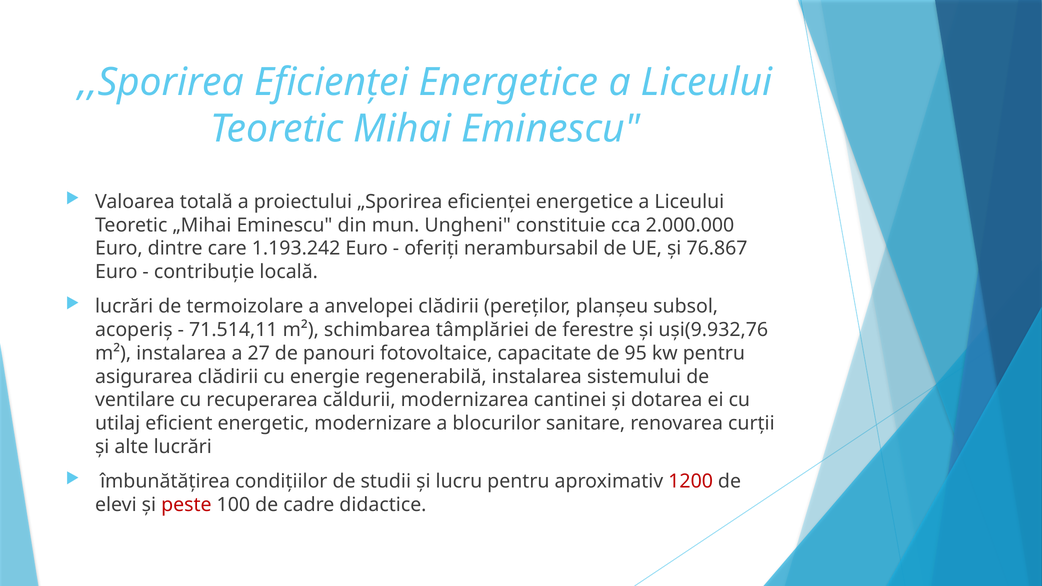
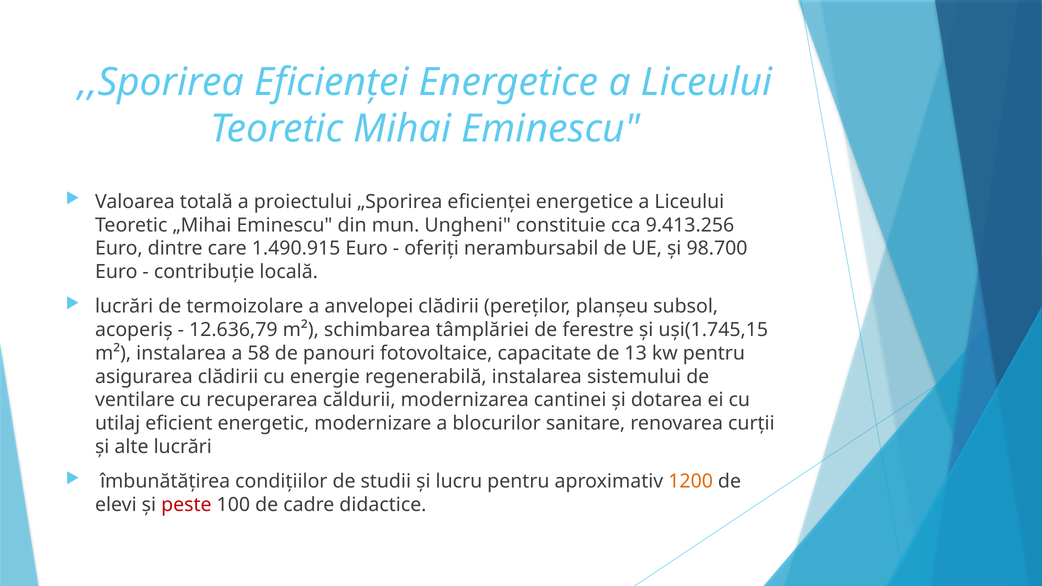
2.000.000: 2.000.000 -> 9.413.256
1.193.242: 1.193.242 -> 1.490.915
76.867: 76.867 -> 98.700
71.514,11: 71.514,11 -> 12.636,79
uși(9.932,76: uși(9.932,76 -> uși(1.745,15
27: 27 -> 58
95: 95 -> 13
1200 colour: red -> orange
